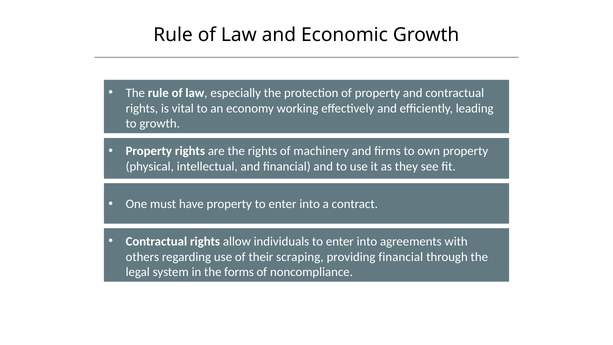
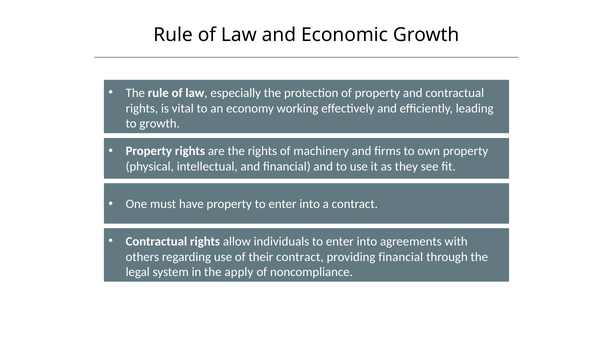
their scraping: scraping -> contract
forms: forms -> apply
